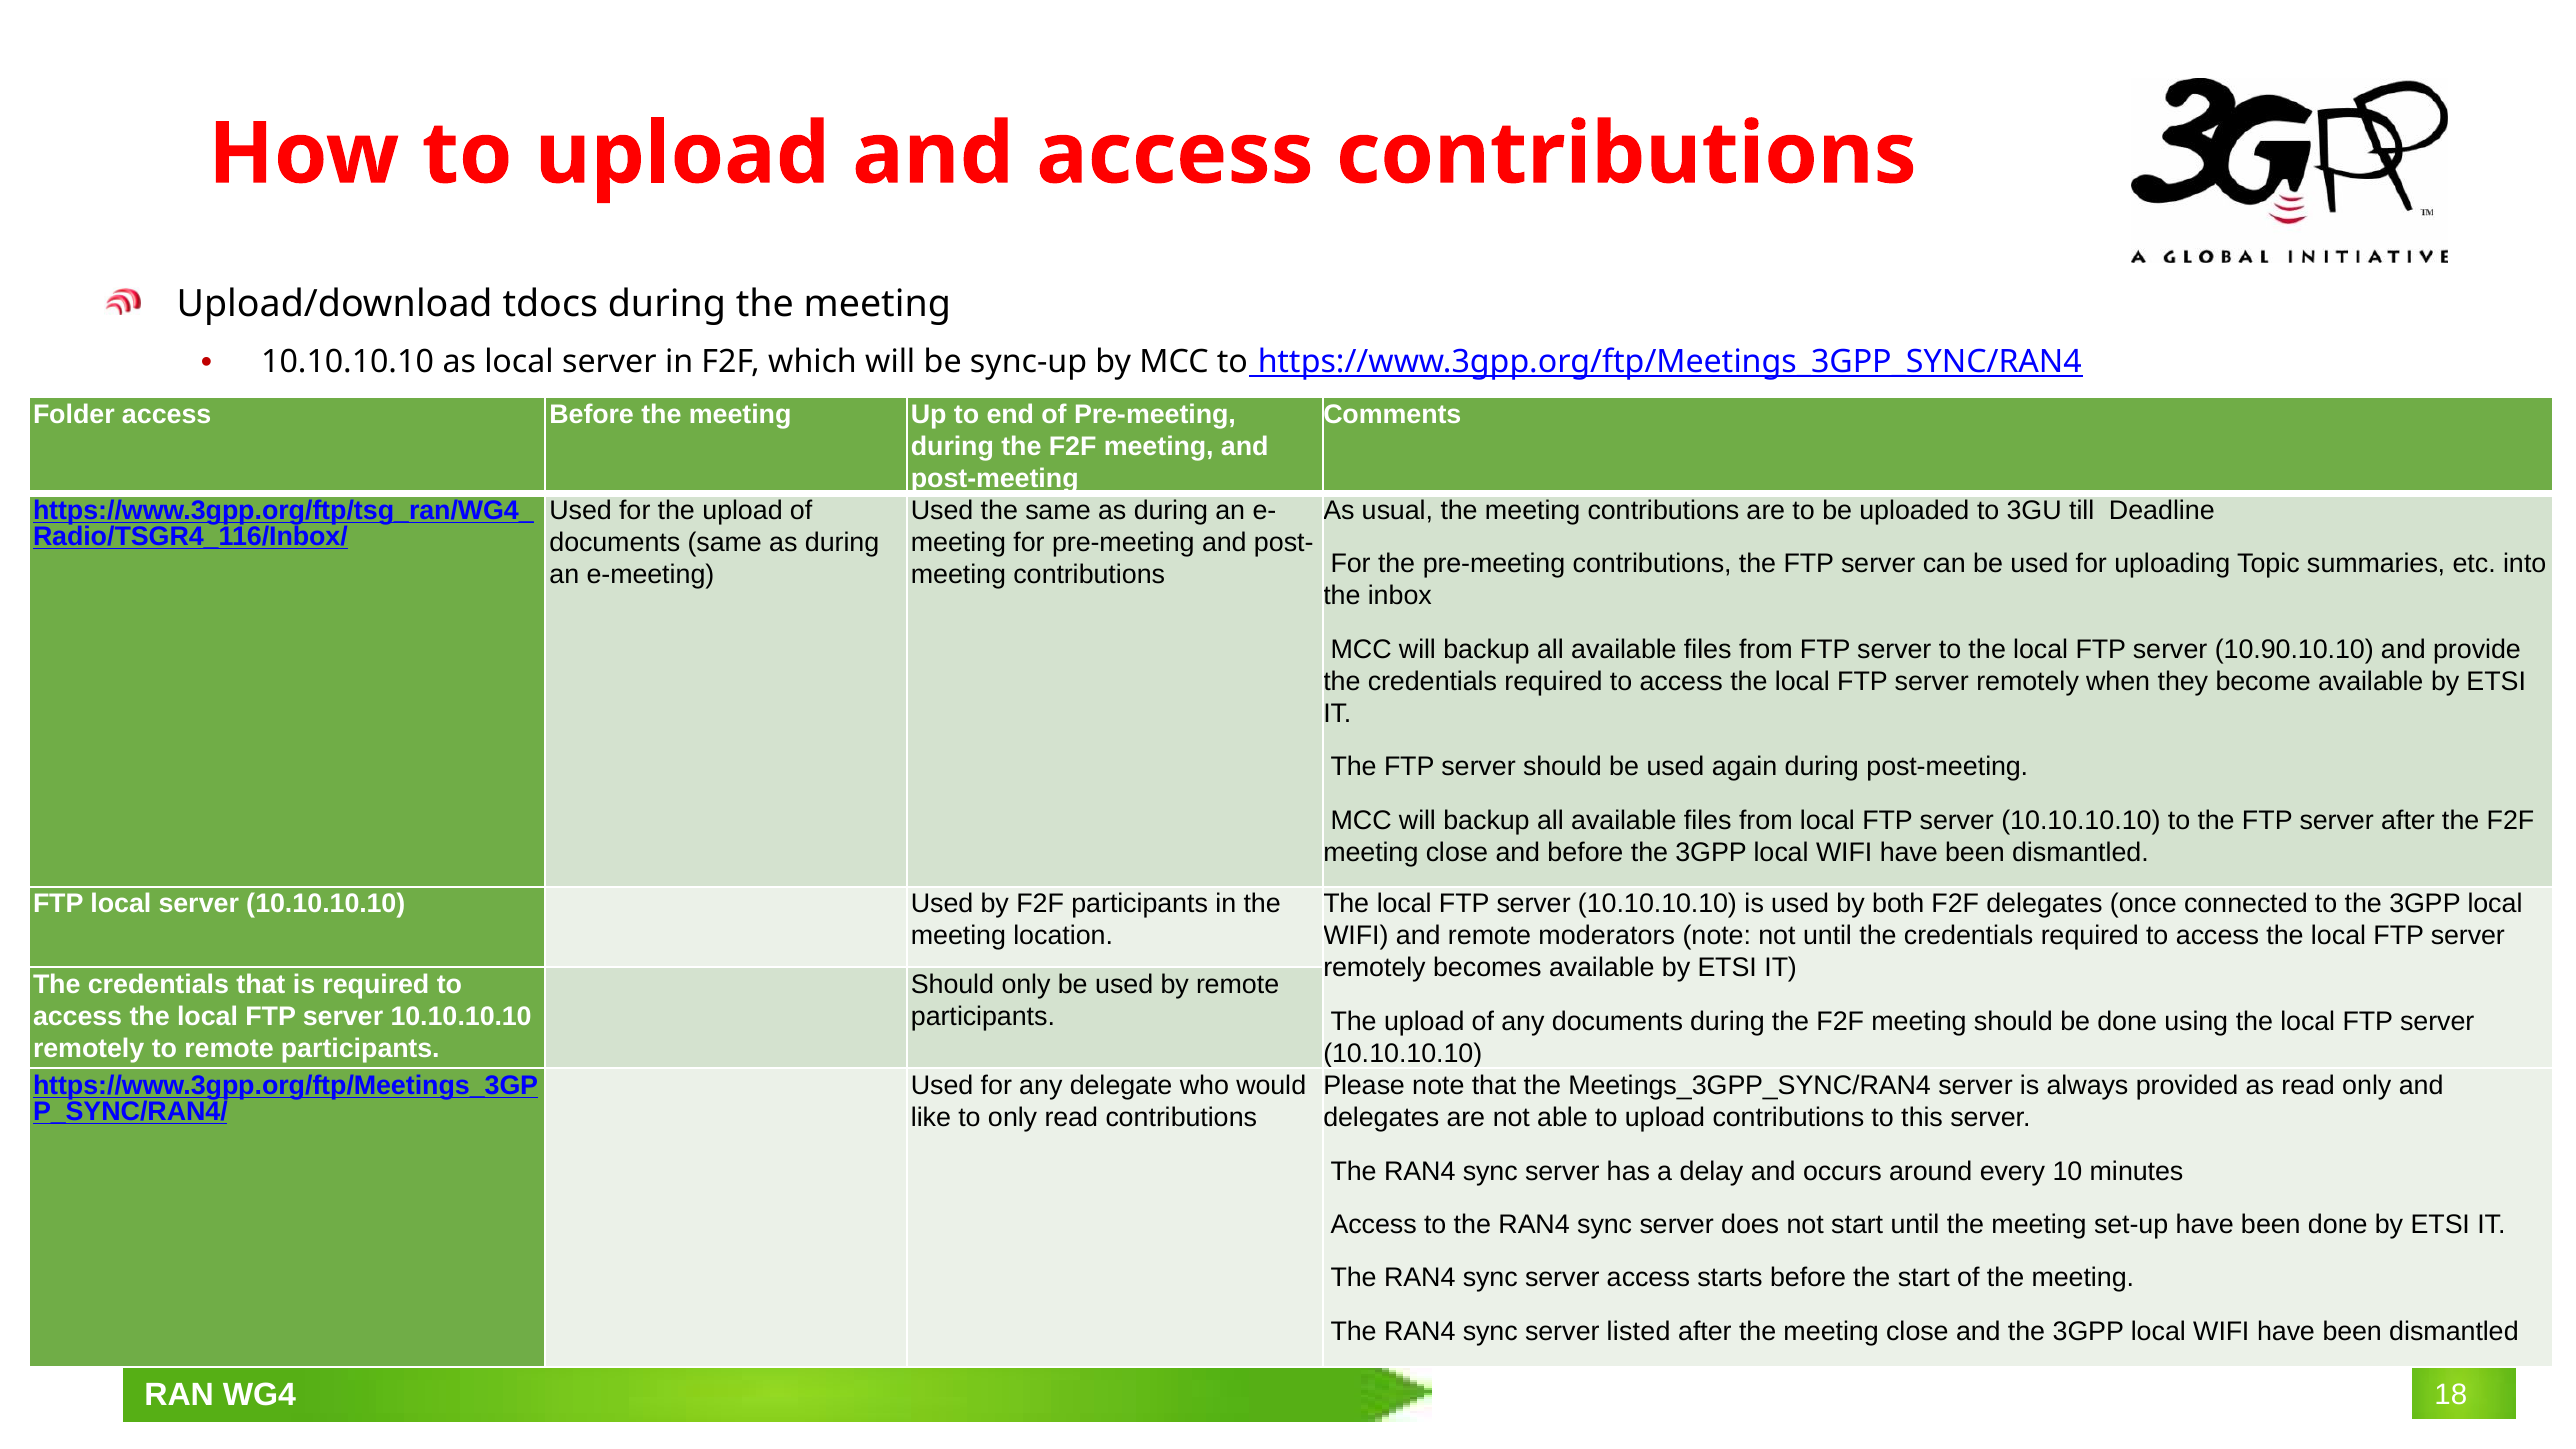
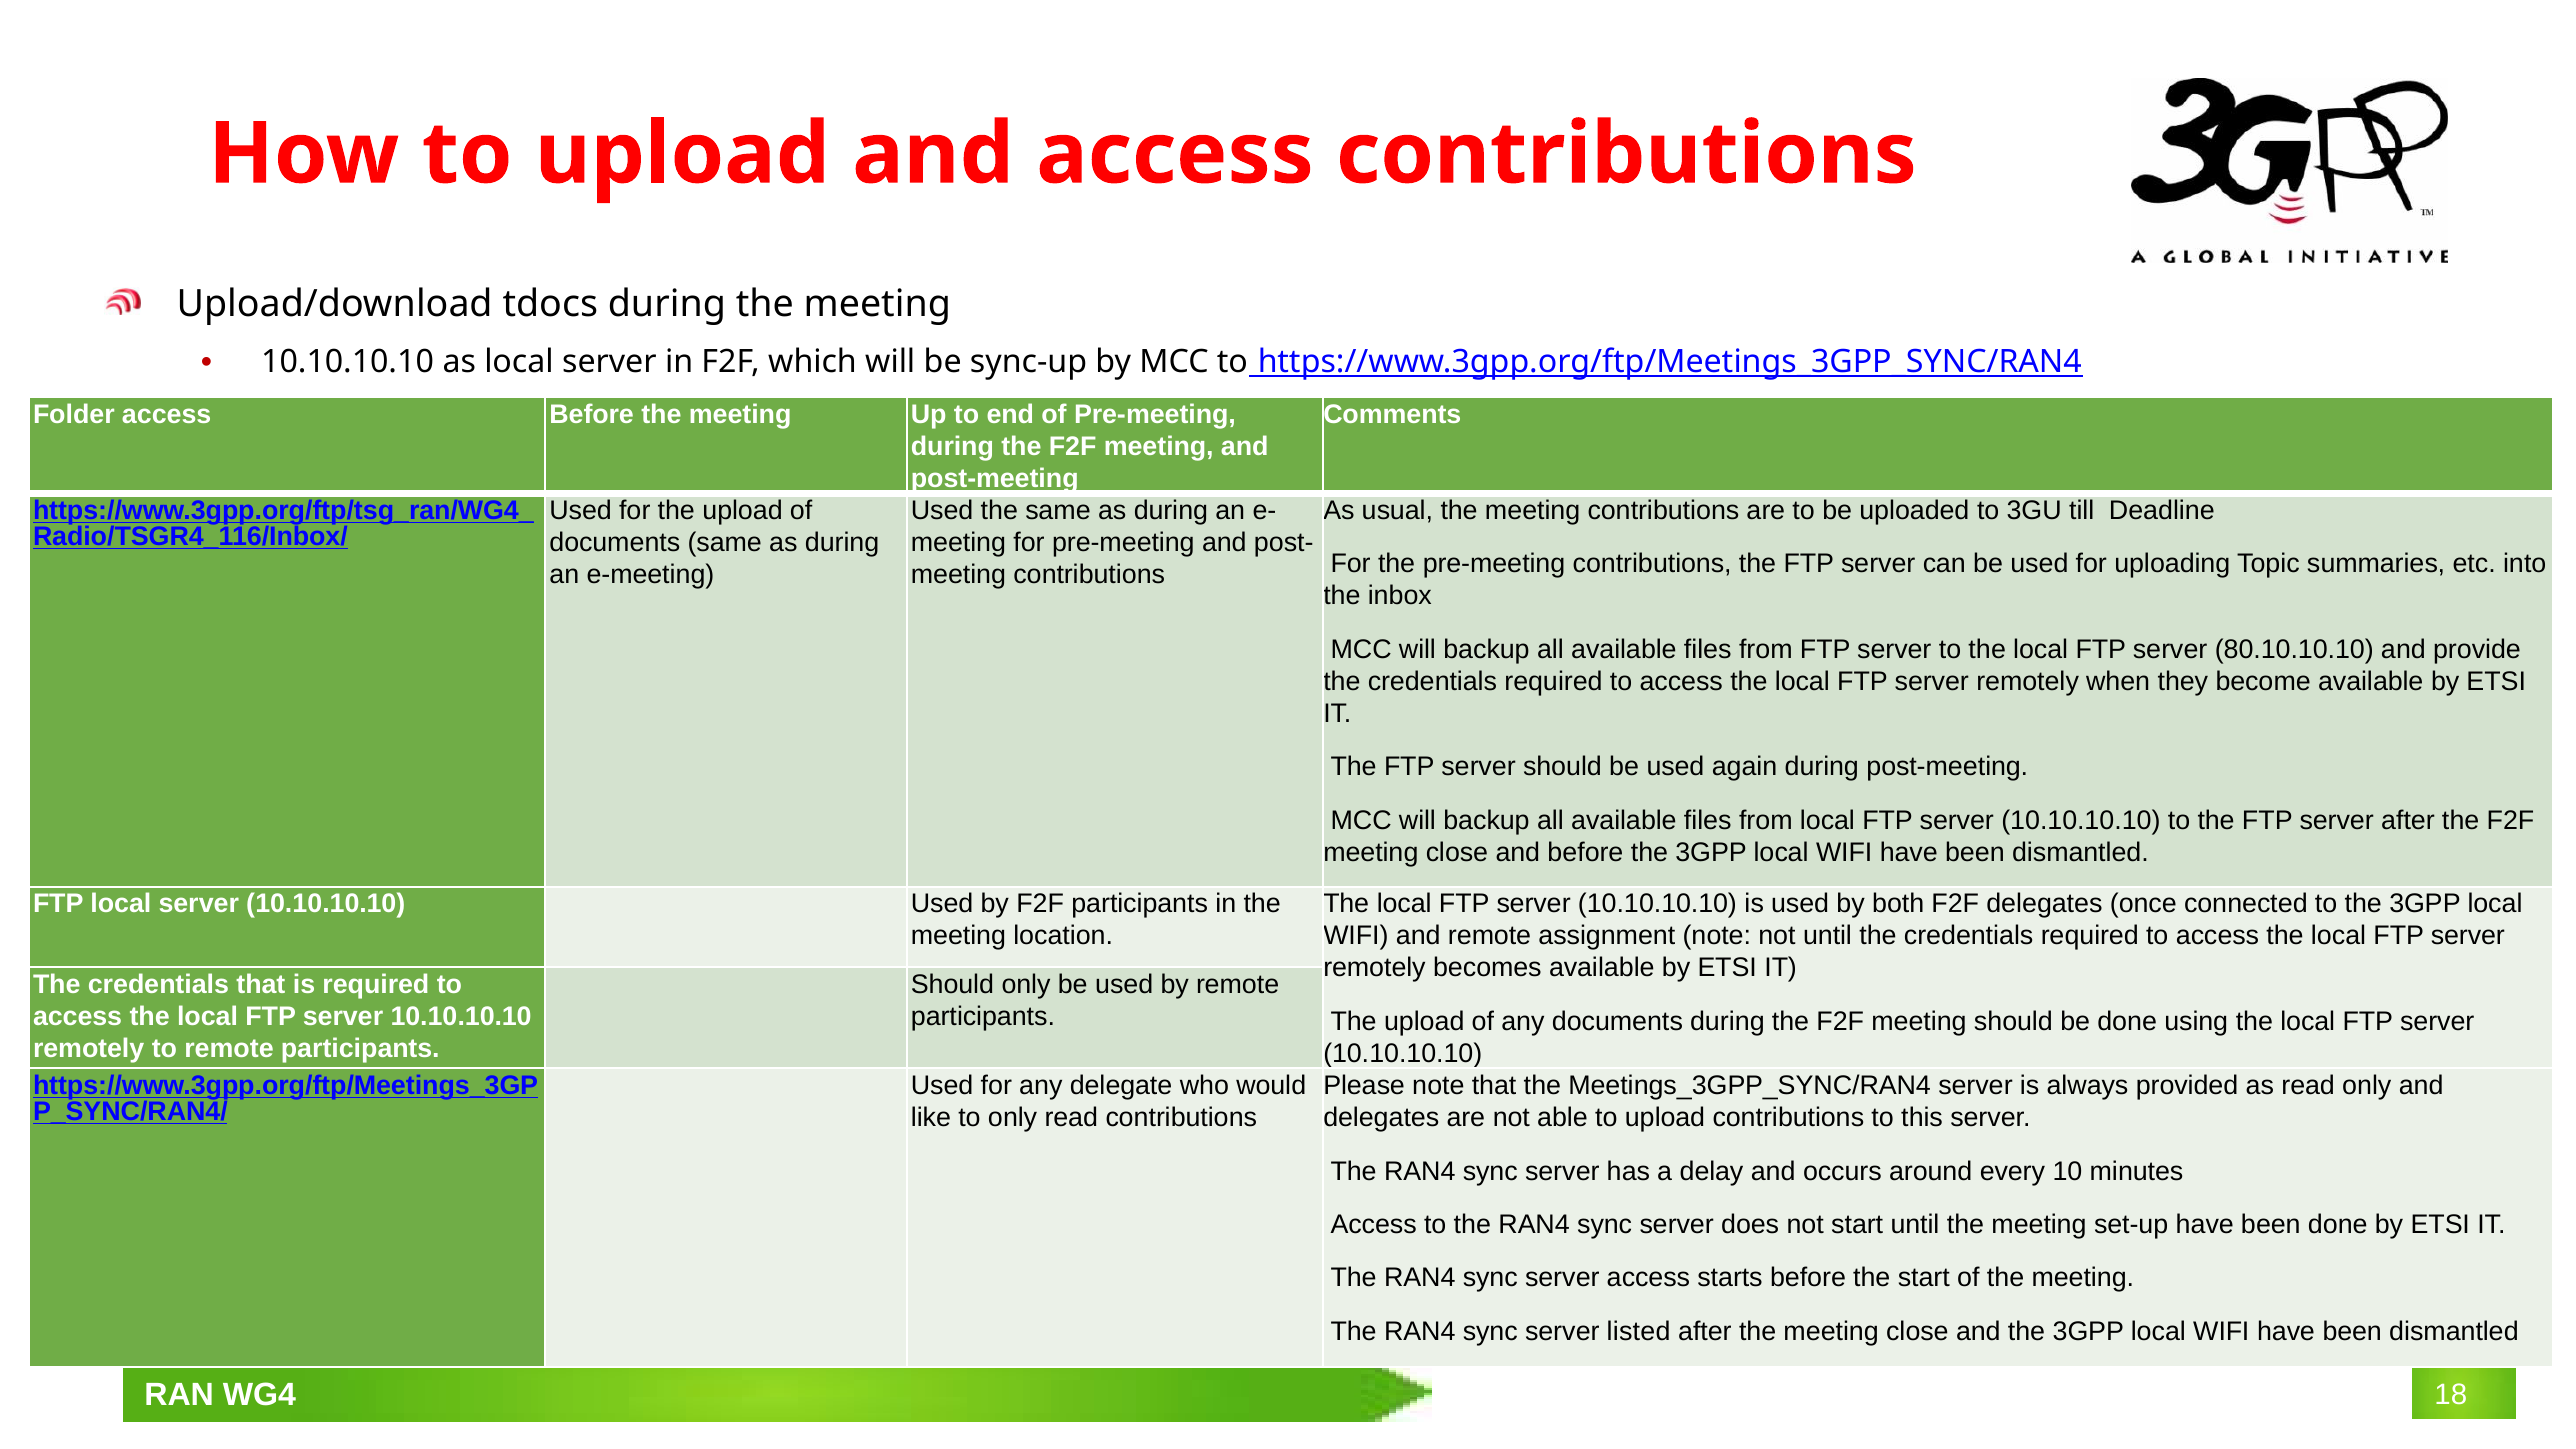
10.90.10.10: 10.90.10.10 -> 80.10.10.10
moderators: moderators -> assignment
